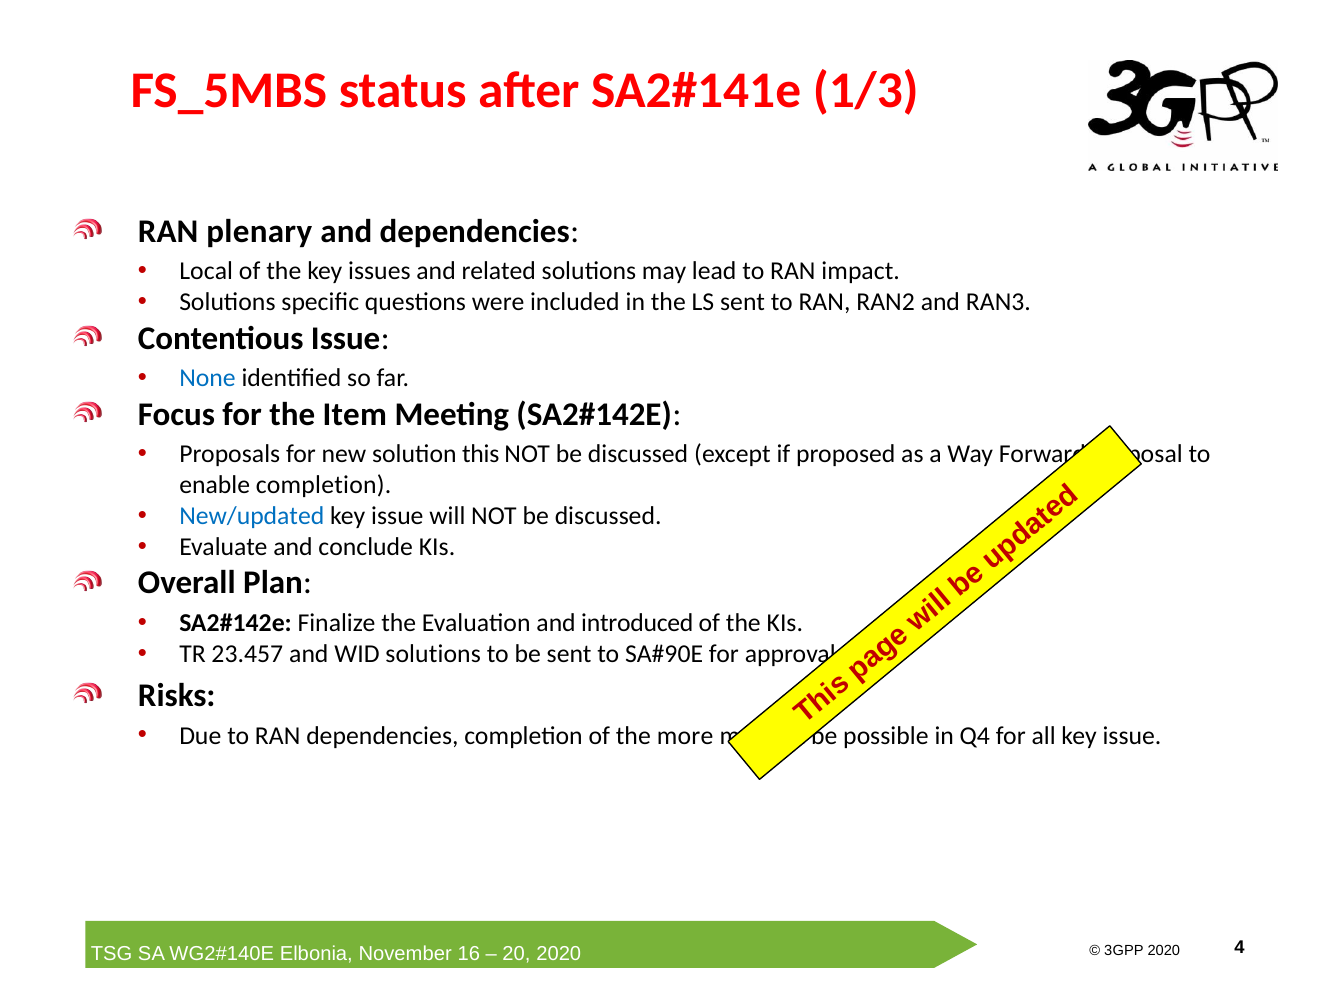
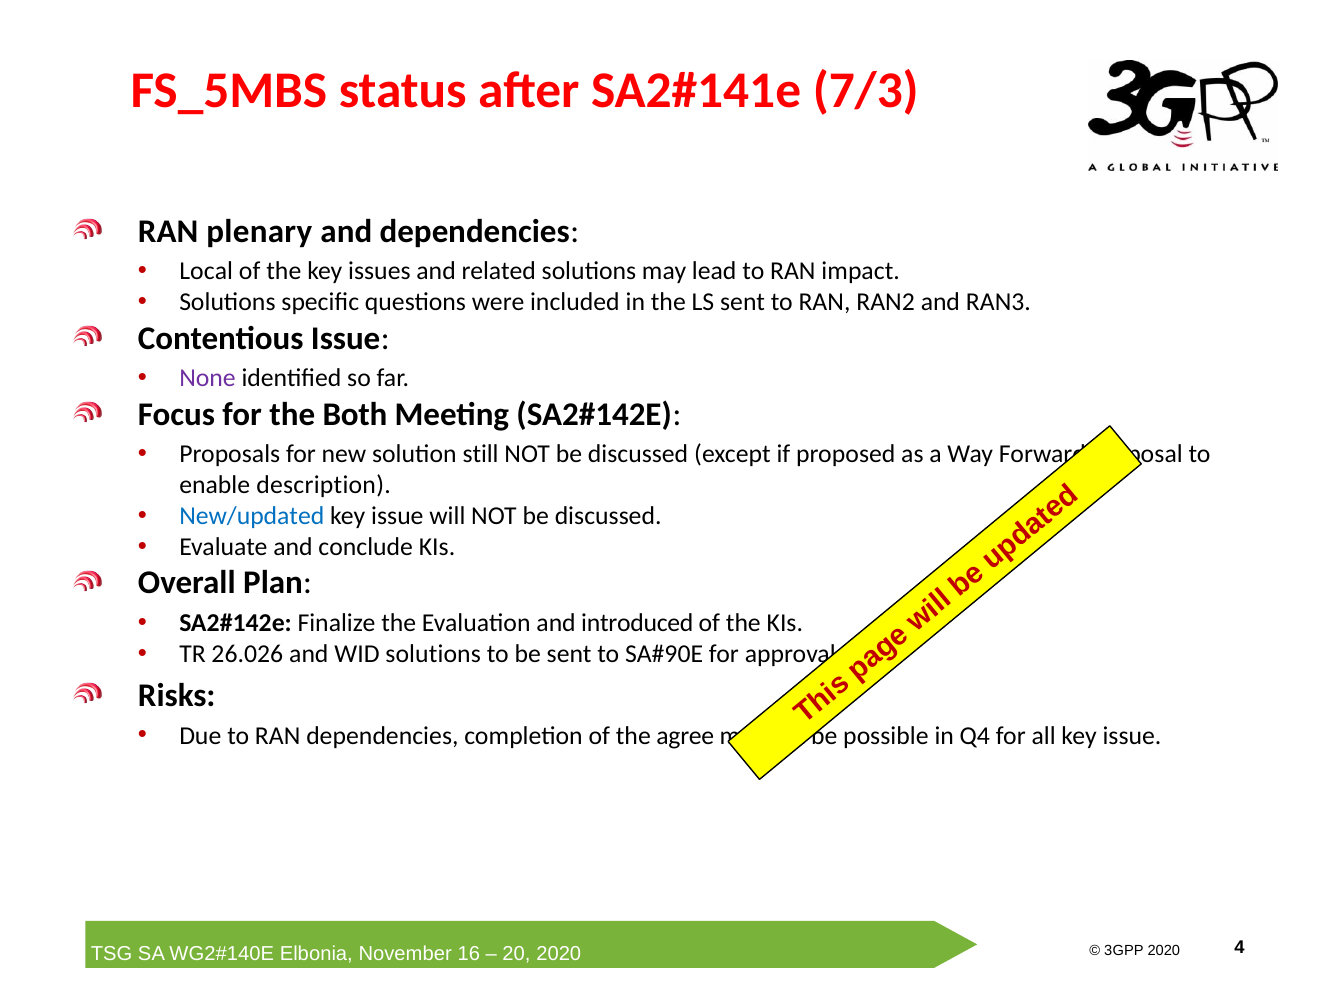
1/3: 1/3 -> 7/3
None colour: blue -> purple
Item: Item -> Both
this: this -> still
enable completion: completion -> description
23.457: 23.457 -> 26.026
more: more -> agree
